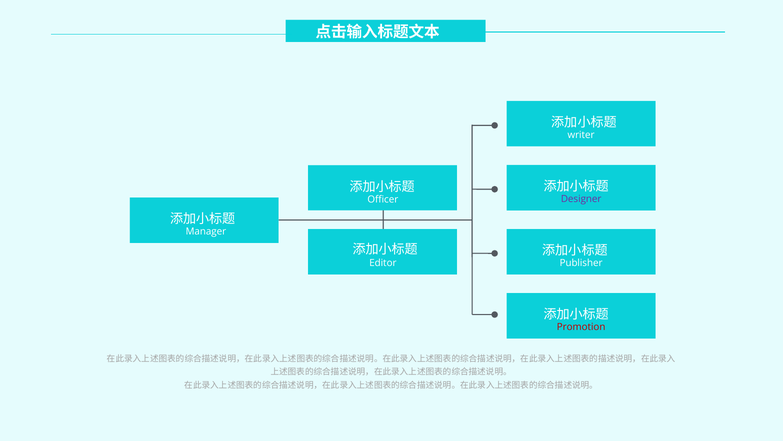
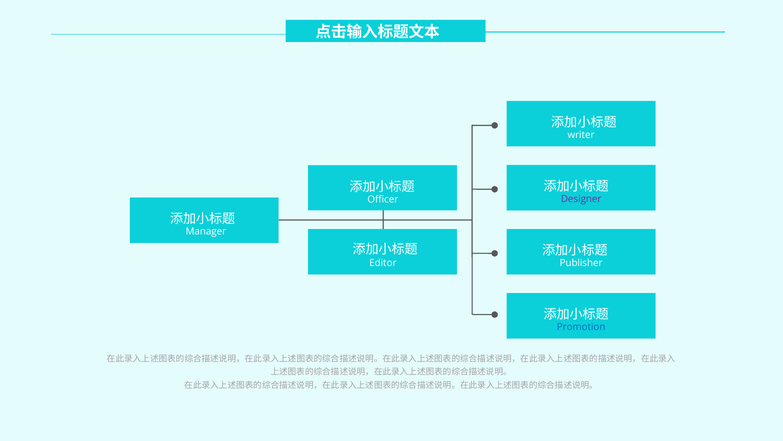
Promotion colour: red -> blue
